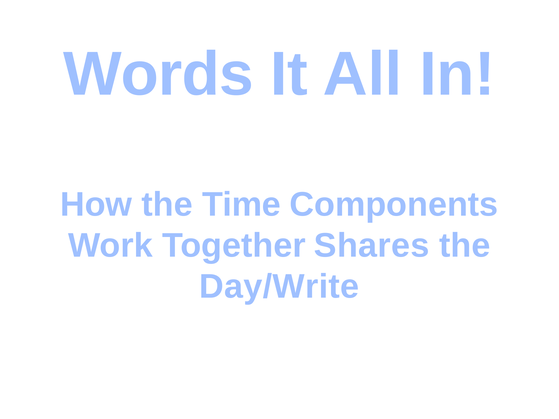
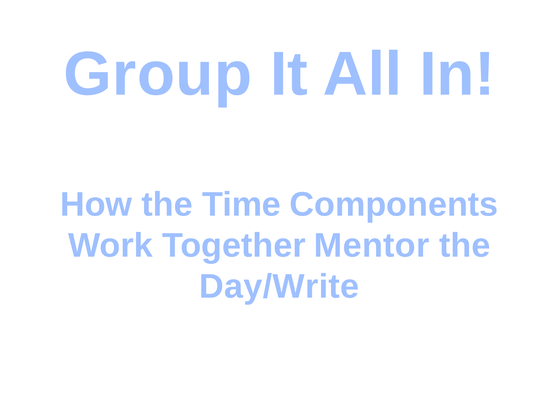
Words: Words -> Group
Shares: Shares -> Mentor
